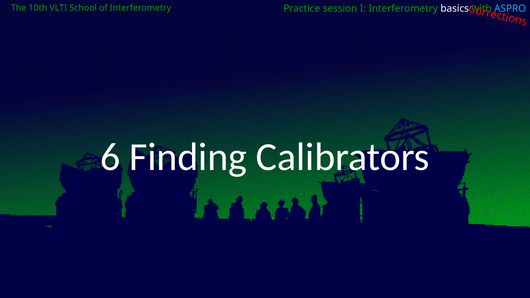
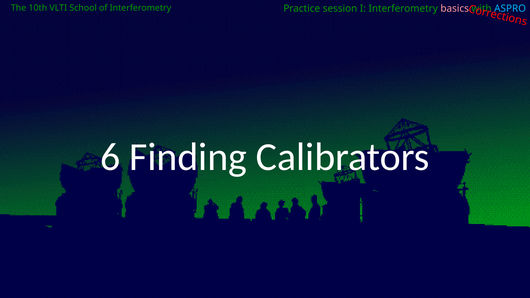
basics colour: white -> pink
